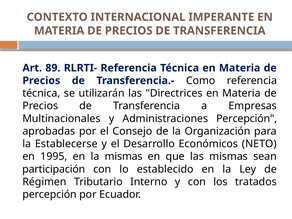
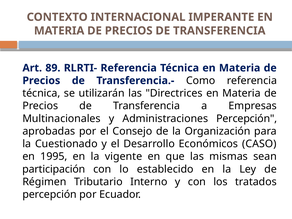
Establecerse: Establecerse -> Cuestionado
NETO: NETO -> CASO
la mismas: mismas -> vigente
